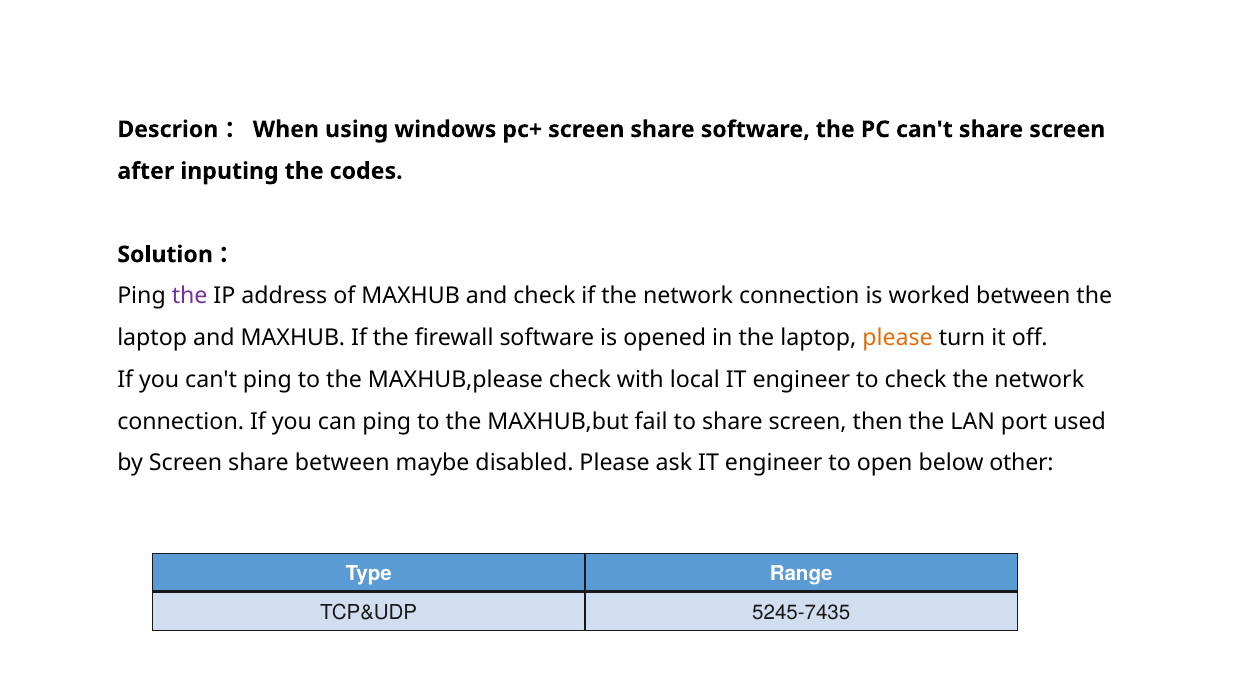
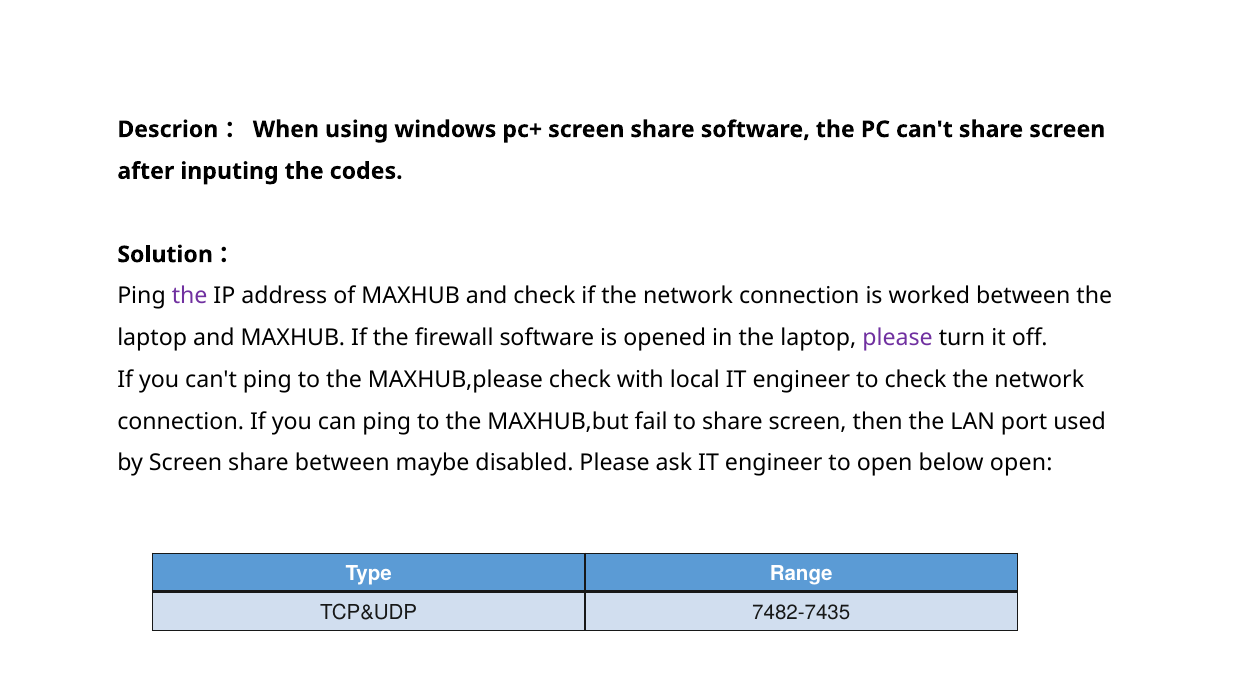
please at (898, 338) colour: orange -> purple
below other: other -> open
5245-7435: 5245-7435 -> 7482-7435
